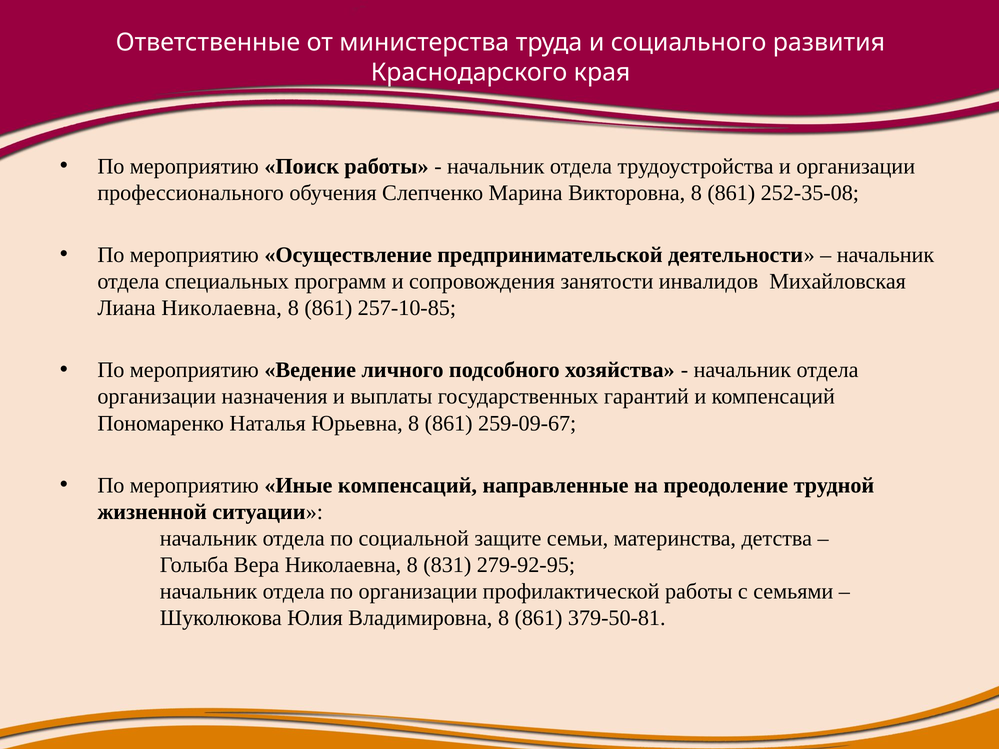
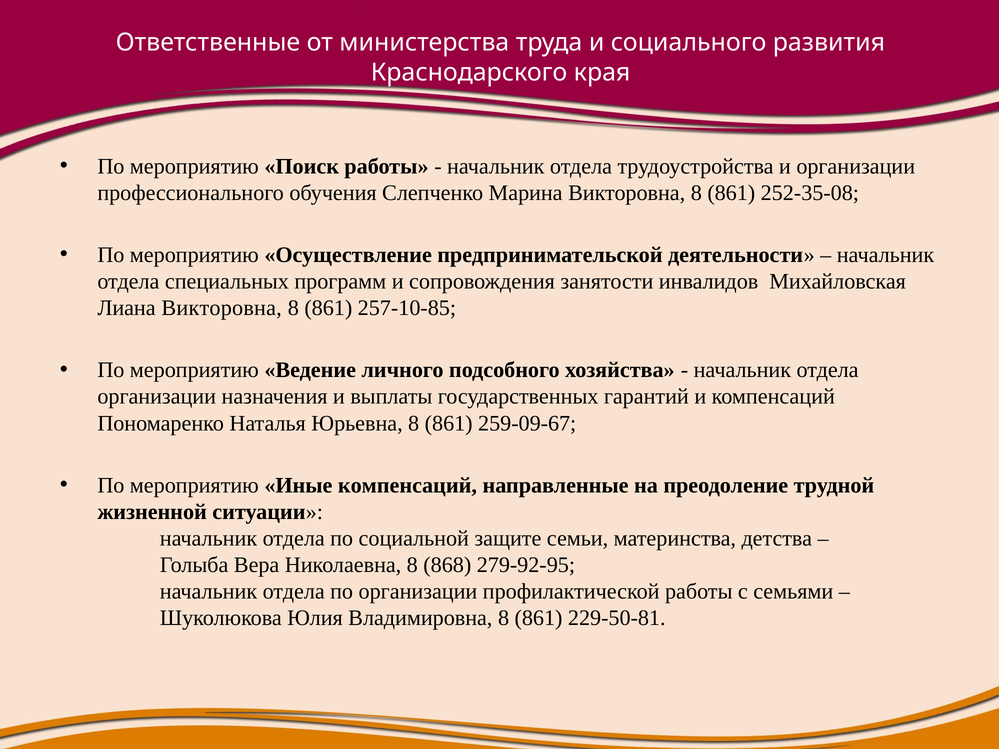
Лиана Николаевна: Николаевна -> Викторовна
831: 831 -> 868
379-50-81: 379-50-81 -> 229-50-81
